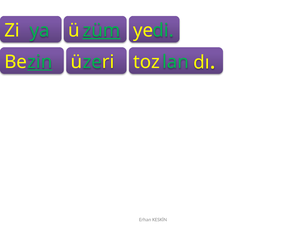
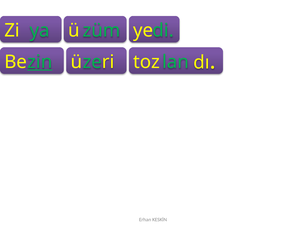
züm underline: present -> none
